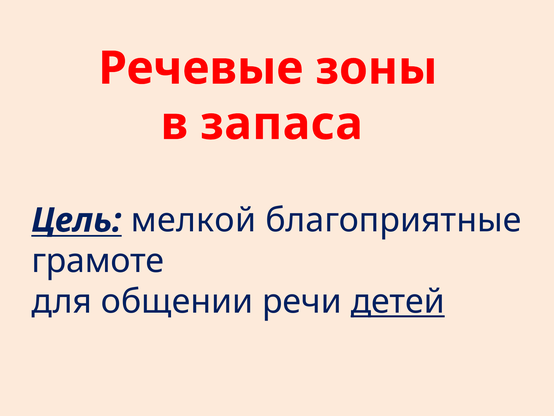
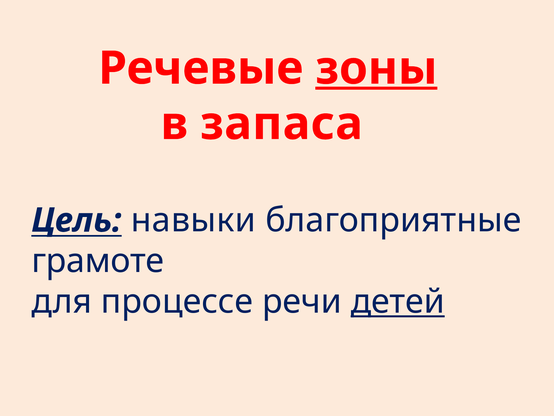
зоны underline: none -> present
мелкой: мелкой -> навыки
общении: общении -> процессе
